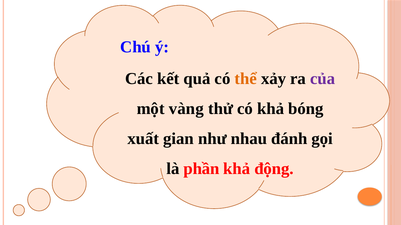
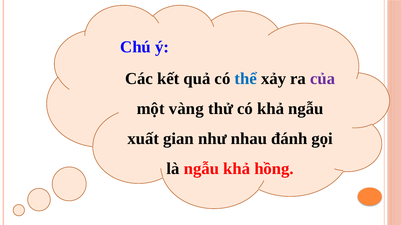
thể colour: orange -> blue
khả bóng: bóng -> ngẫu
là phần: phần -> ngẫu
động: động -> hồng
